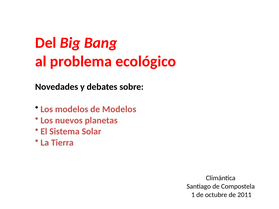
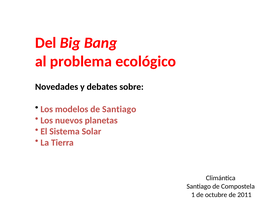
de Modelos: Modelos -> Santiago
